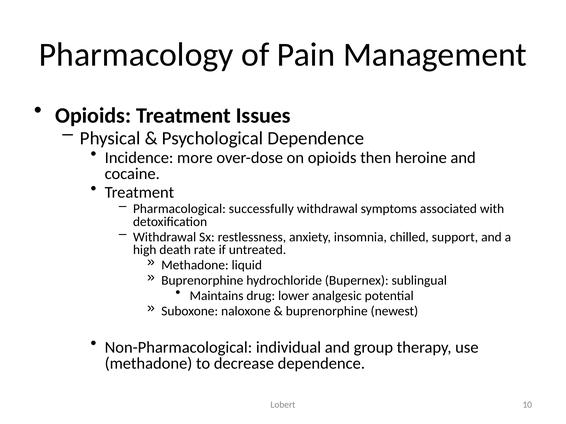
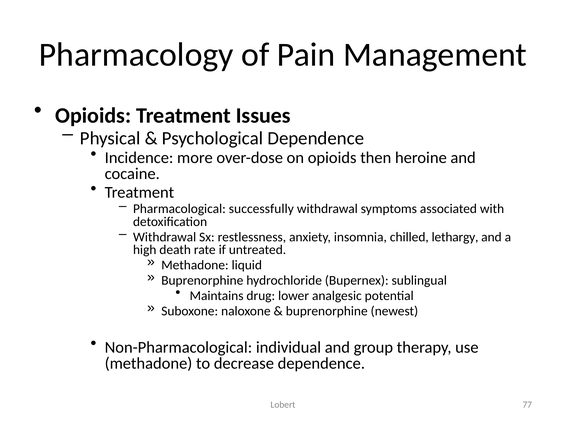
support: support -> lethargy
10: 10 -> 77
